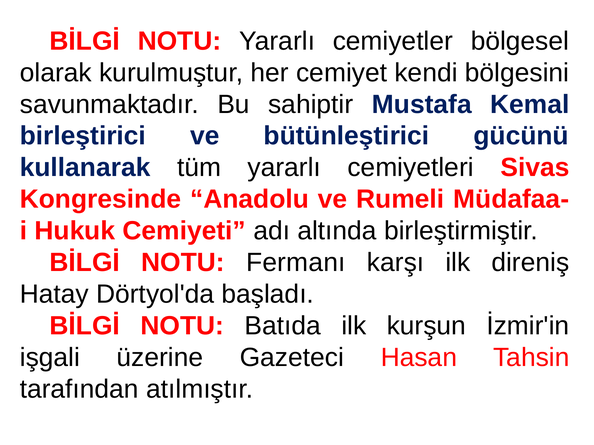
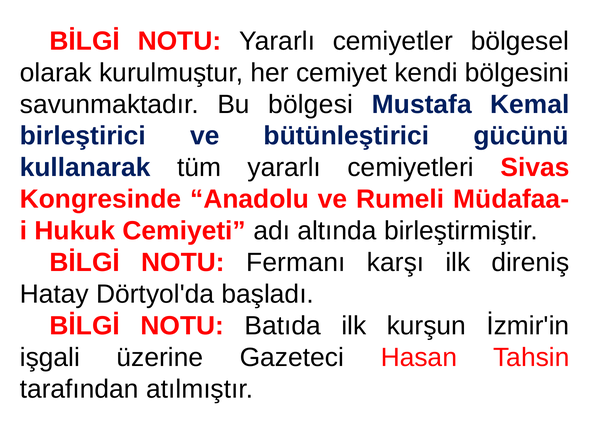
sahiptir: sahiptir -> bölgesi
